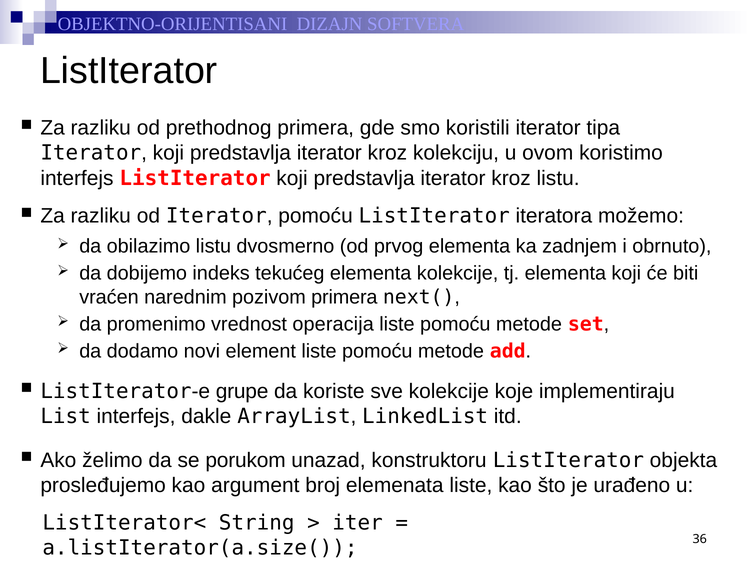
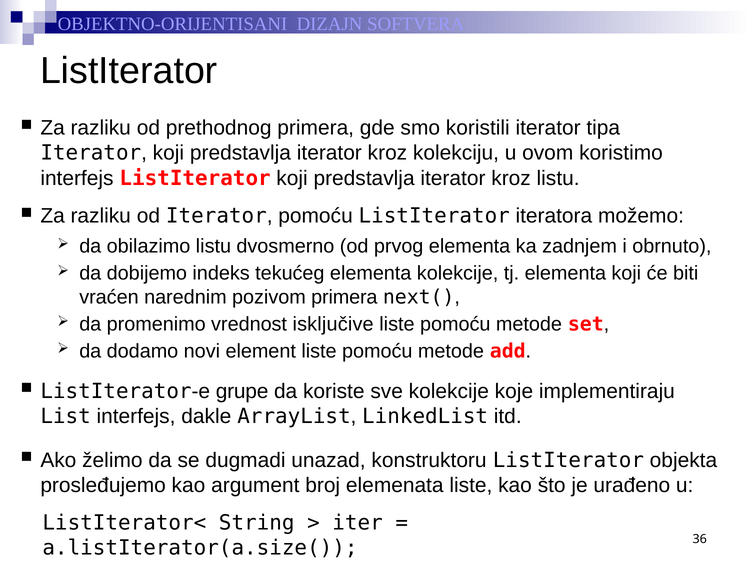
operacija: operacija -> isključive
porukom: porukom -> dugmadi
